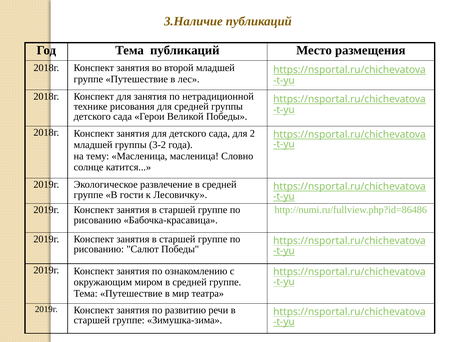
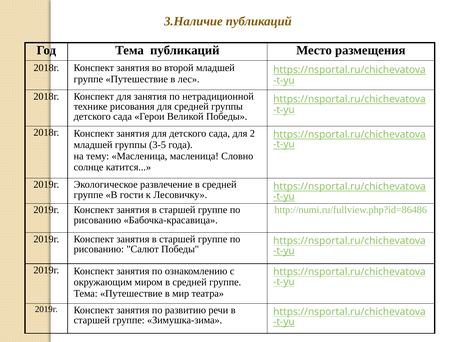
3-2: 3-2 -> 3-5
